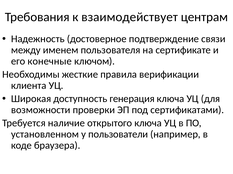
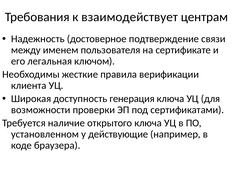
конечные: конечные -> легальная
пользователи: пользователи -> действующие
